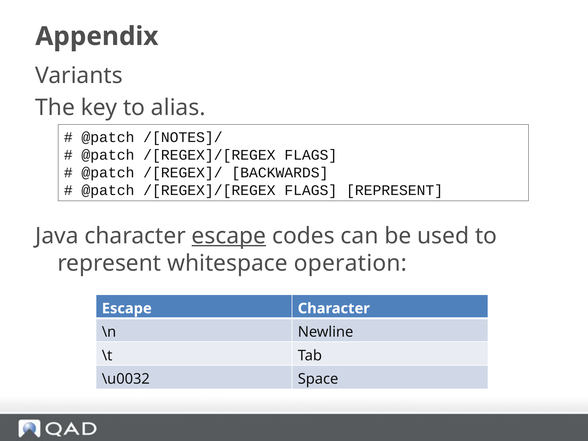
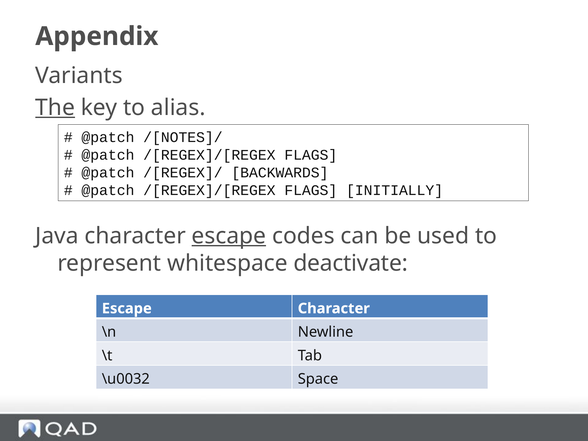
The underline: none -> present
FLAGS REPRESENT: REPRESENT -> INITIALLY
operation: operation -> deactivate
